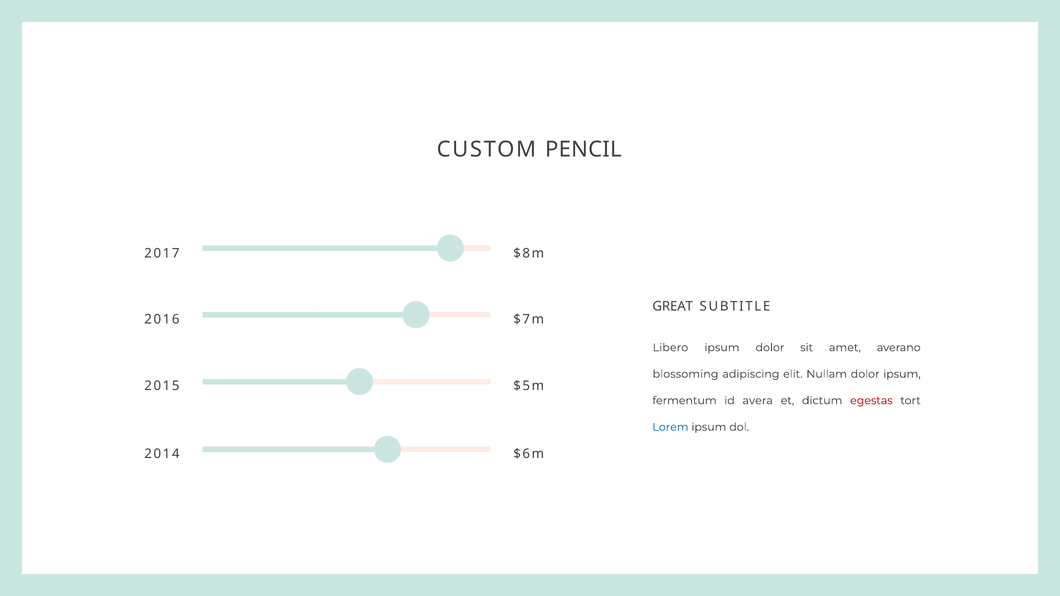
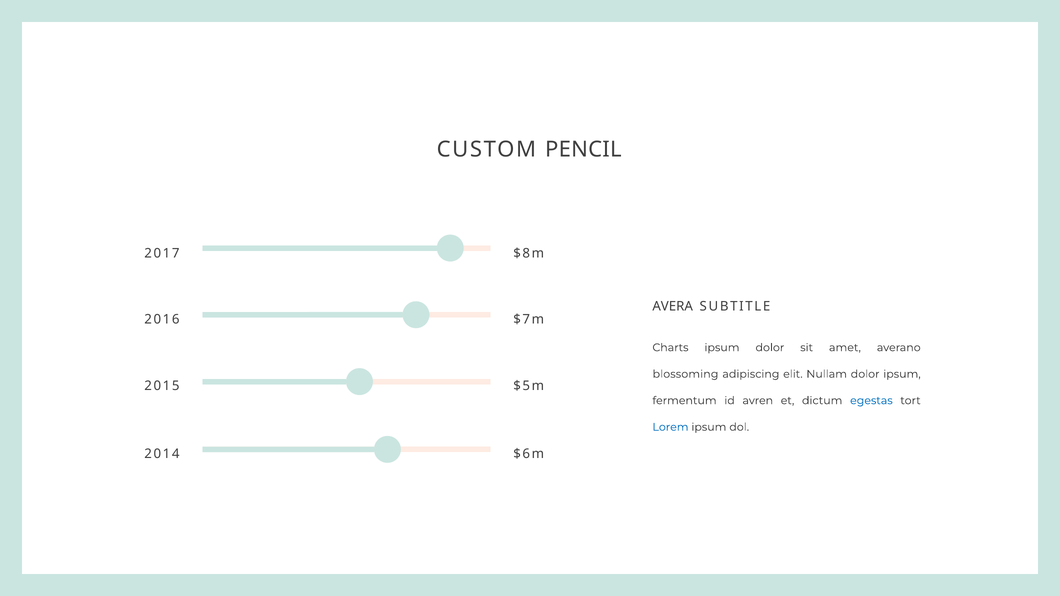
GREAT: GREAT -> AVERA
Libero: Libero -> Charts
avera: avera -> avren
egestas colour: red -> blue
